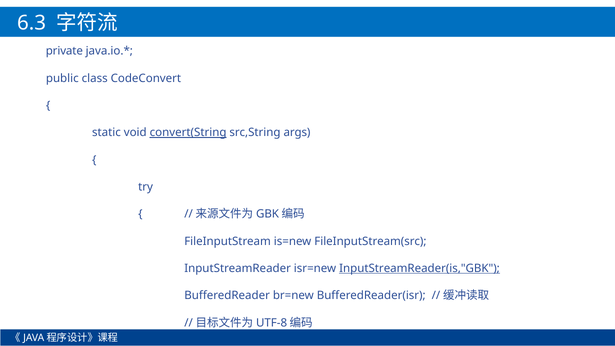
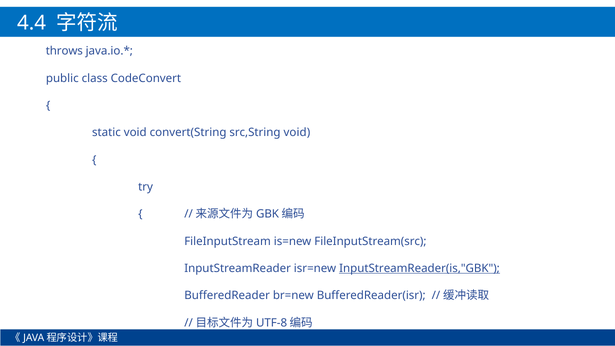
6.3: 6.3 -> 4.4
private: private -> throws
convert(String underline: present -> none
src,String args: args -> void
